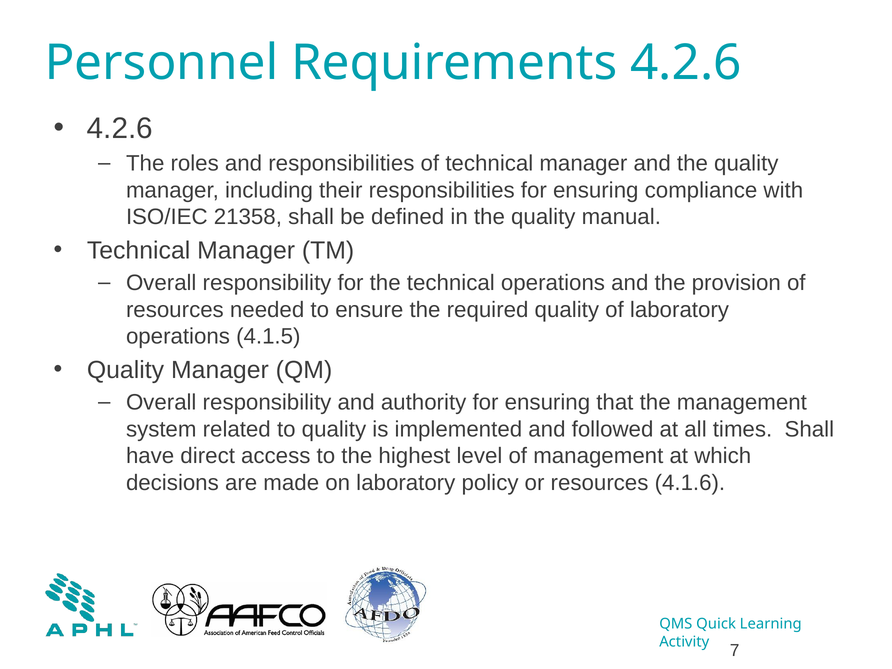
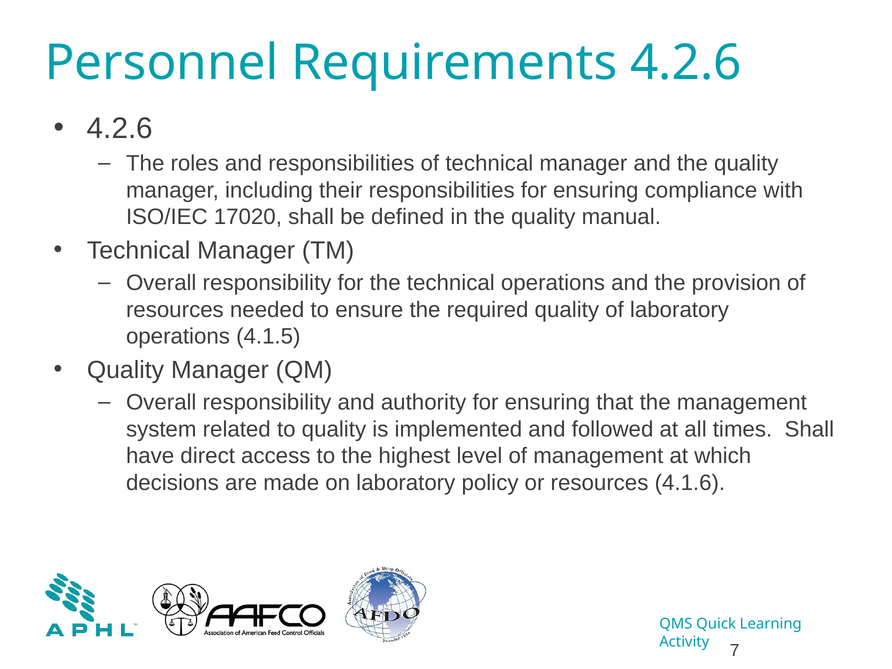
21358: 21358 -> 17020
